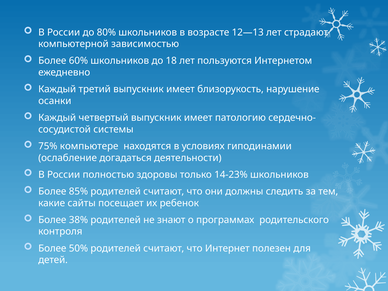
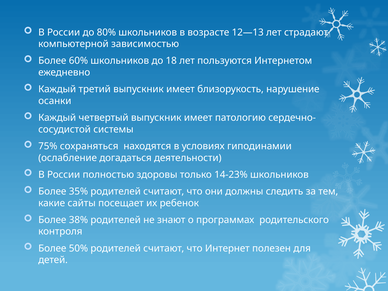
компьютере: компьютере -> сохраняться
85%: 85% -> 35%
